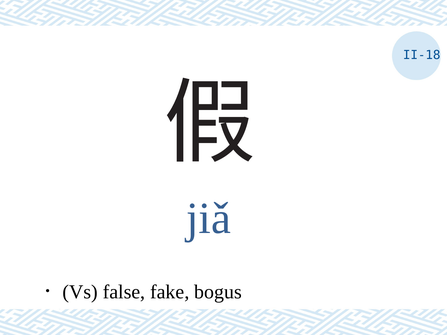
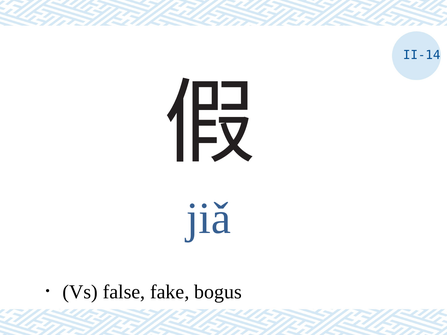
II-18: II-18 -> II-14
